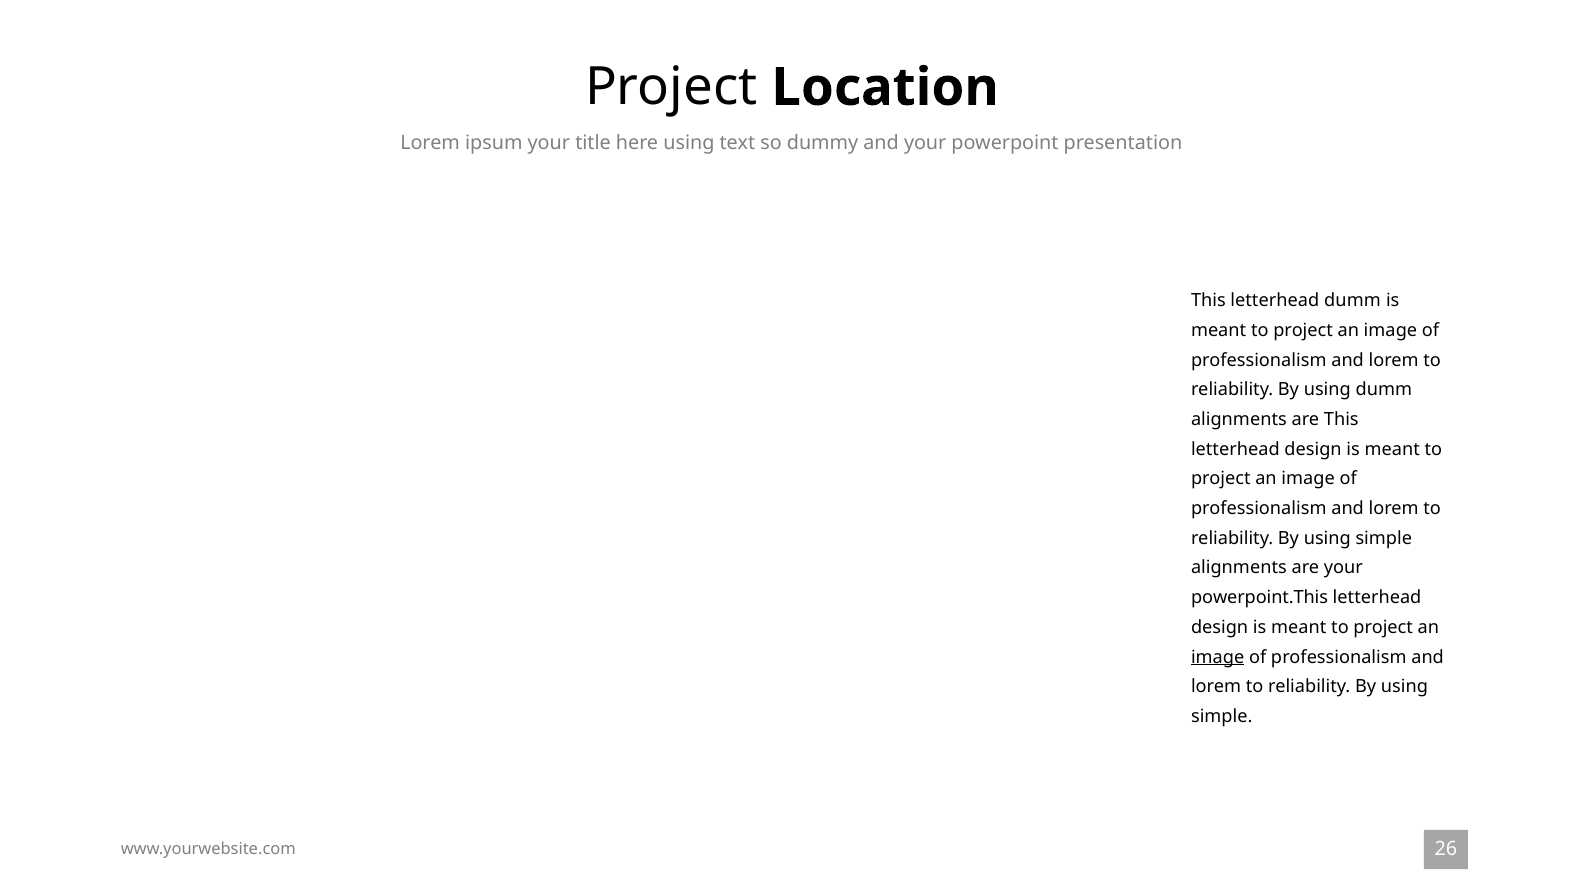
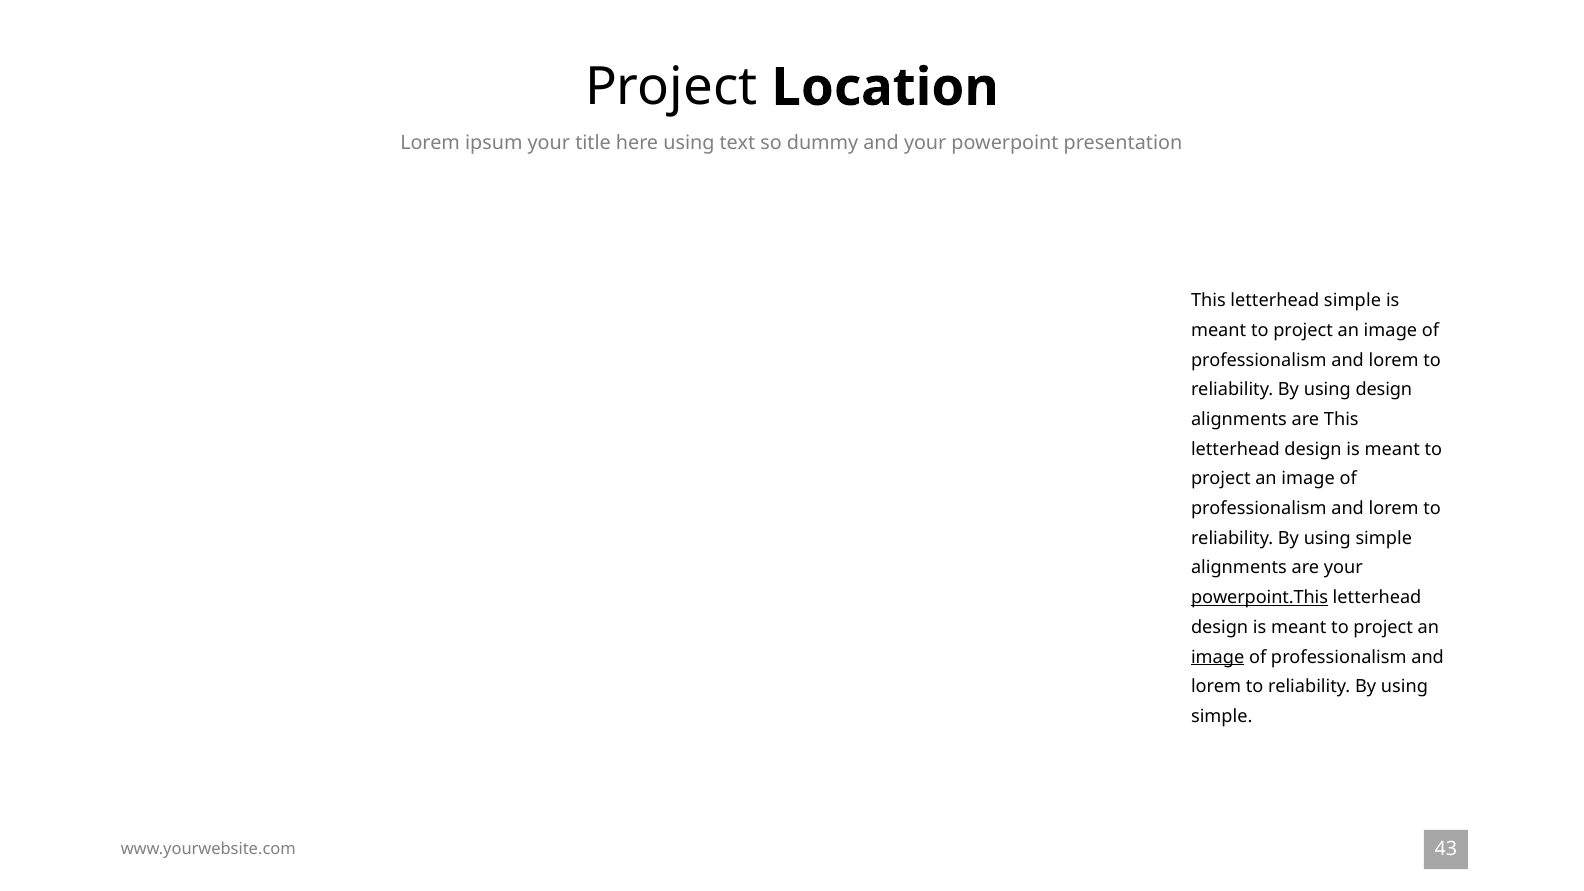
letterhead dumm: dumm -> simple
using dumm: dumm -> design
powerpoint.This underline: none -> present
26: 26 -> 43
